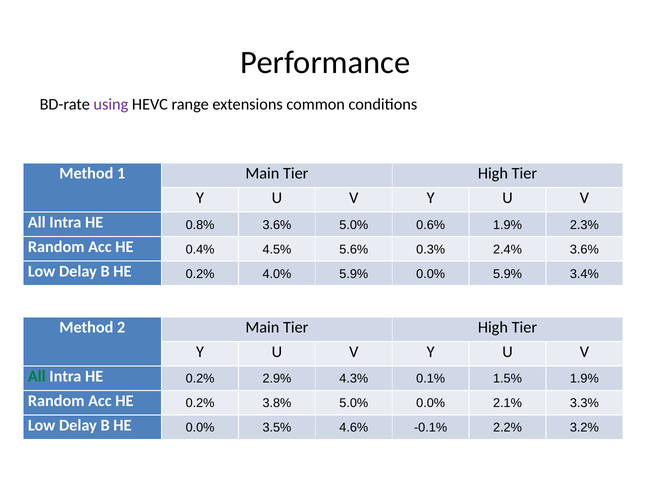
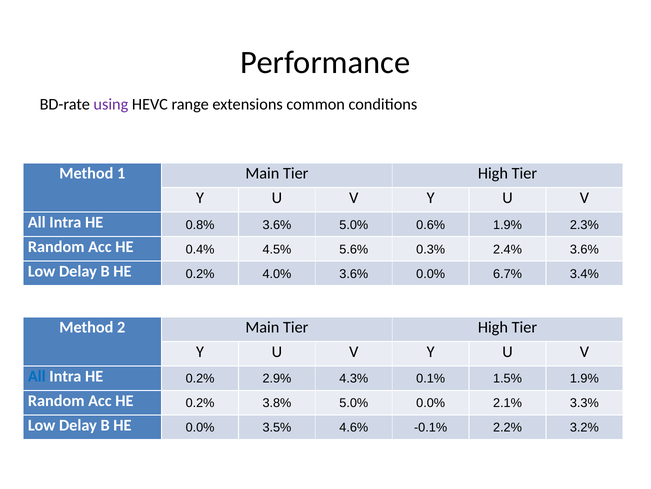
4.0% 5.9%: 5.9% -> 3.6%
0.0% 5.9%: 5.9% -> 6.7%
All at (37, 376) colour: green -> blue
